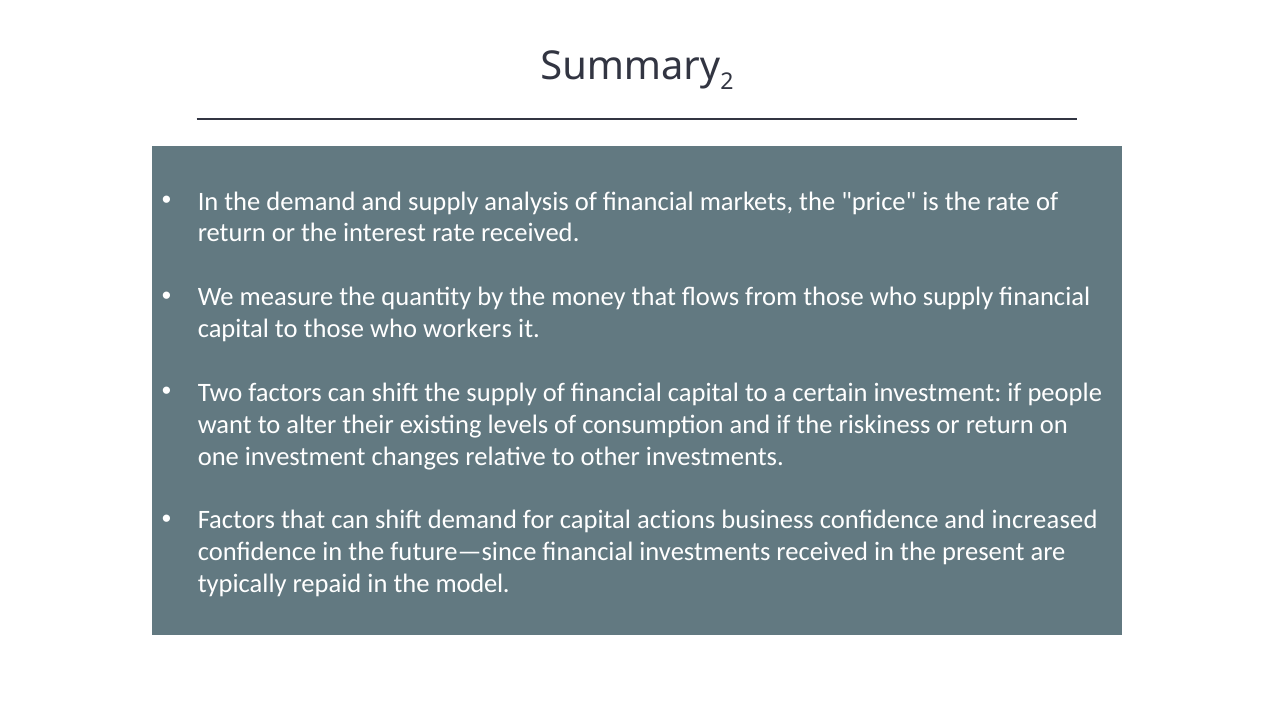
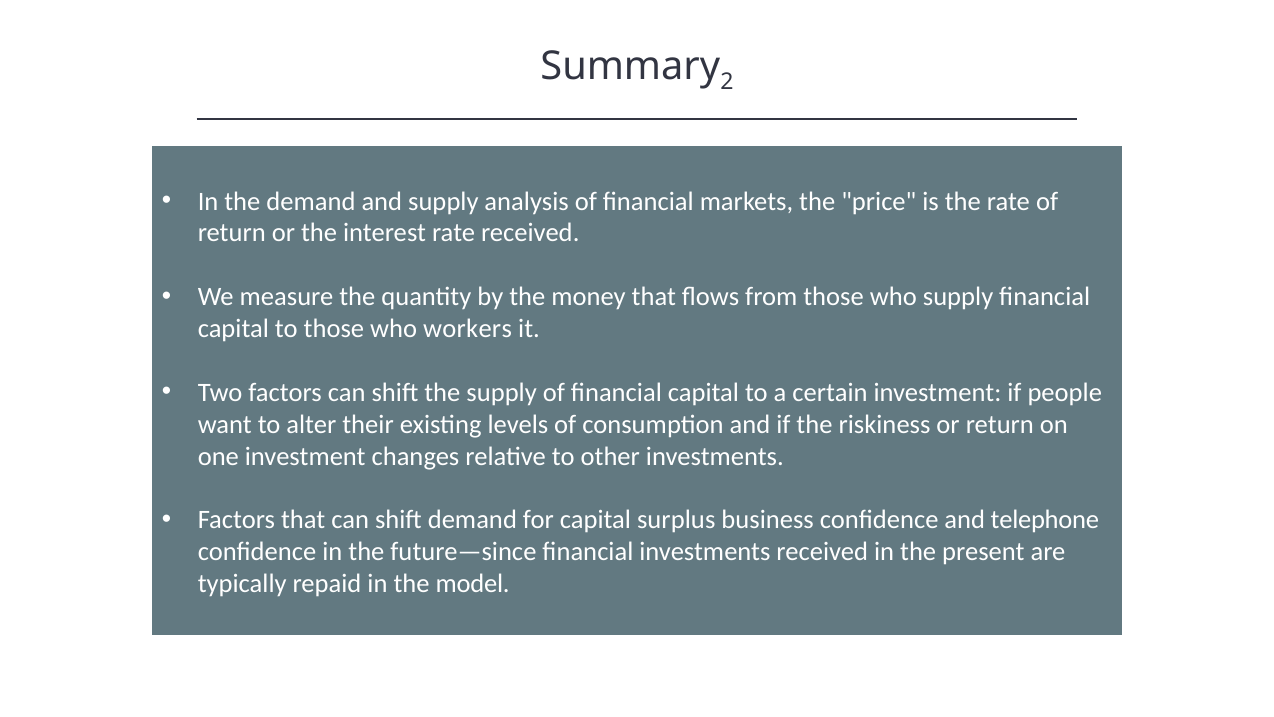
actions: actions -> surplus
increased: increased -> telephone
